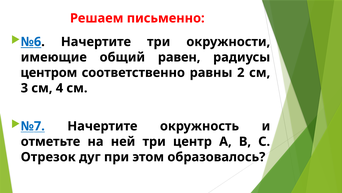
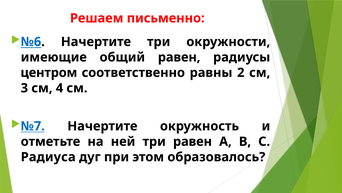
три центр: центр -> равен
Отрезок: Отрезок -> Радиуса
